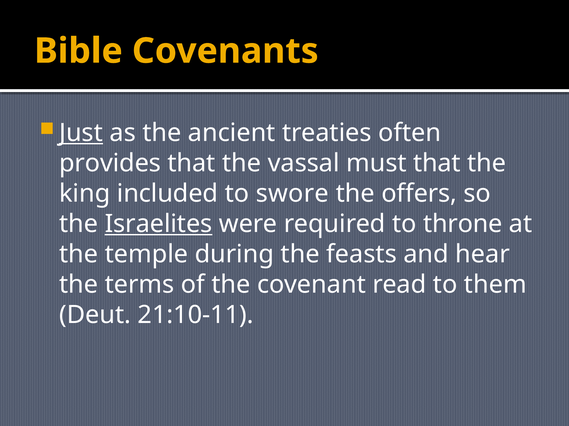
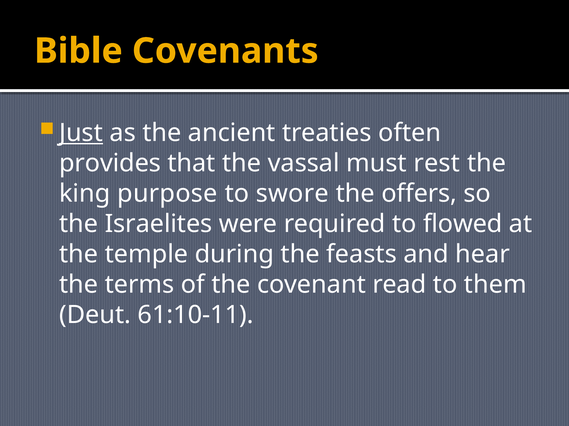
must that: that -> rest
included: included -> purpose
Israelites underline: present -> none
throne: throne -> flowed
21:10-11: 21:10-11 -> 61:10-11
